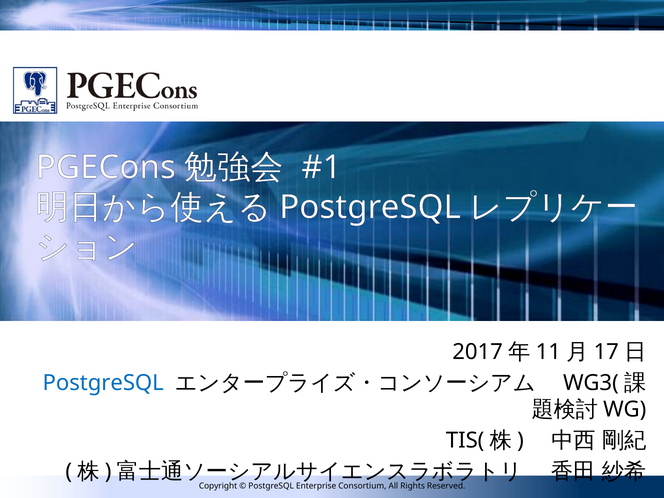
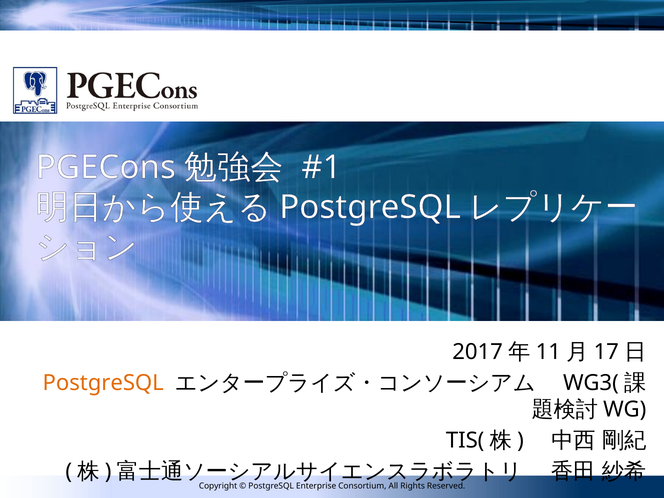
PostgreSQL at (103, 383) colour: blue -> orange
